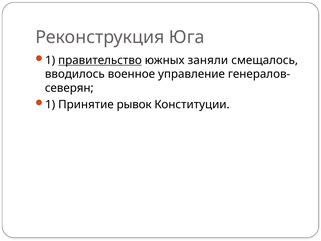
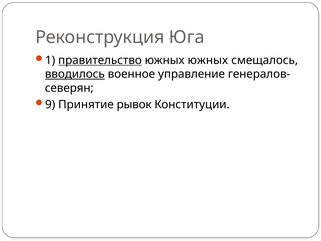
южных заняли: заняли -> южных
вводилось underline: none -> present
1 at (50, 104): 1 -> 9
